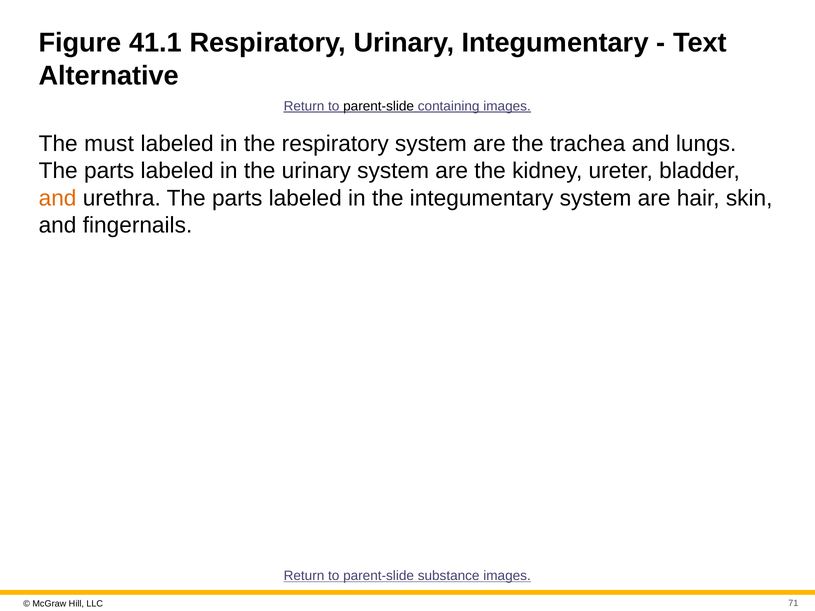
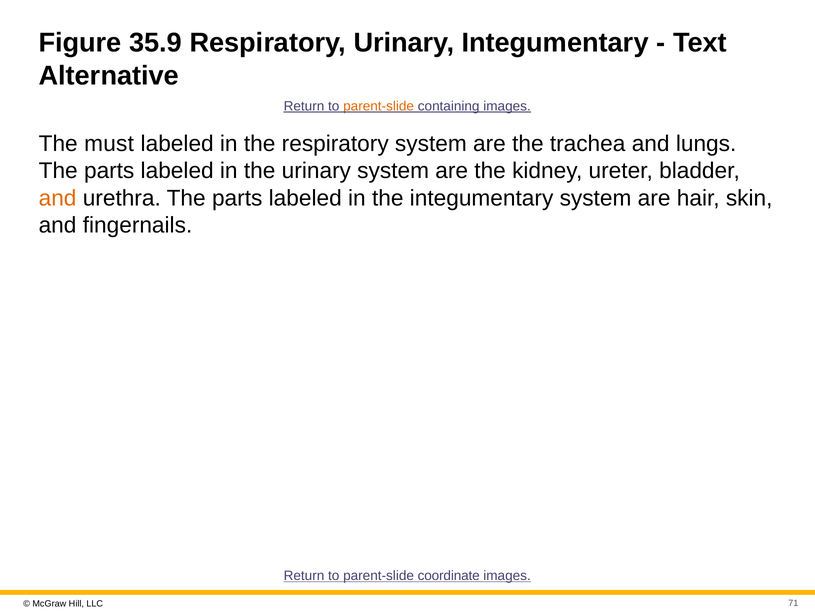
41.1: 41.1 -> 35.9
parent-slide at (379, 106) colour: black -> orange
substance: substance -> coordinate
